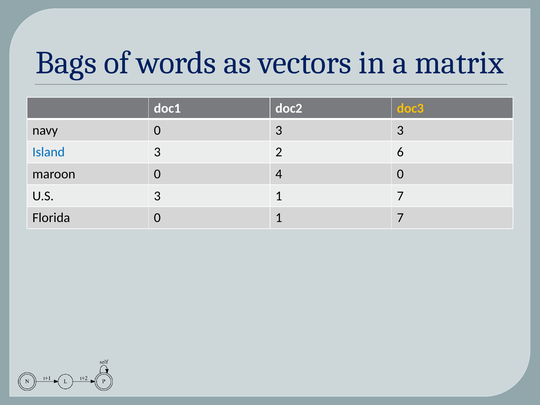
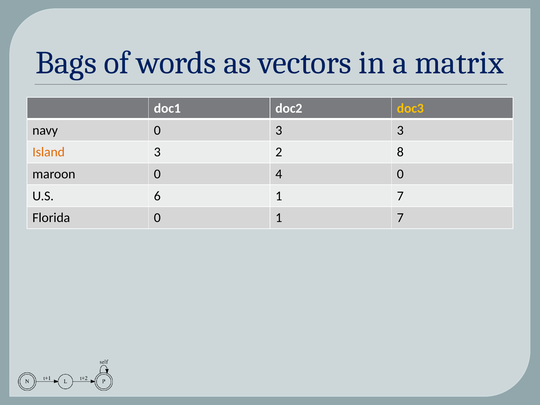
Island colour: blue -> orange
6: 6 -> 8
U.S 3: 3 -> 6
